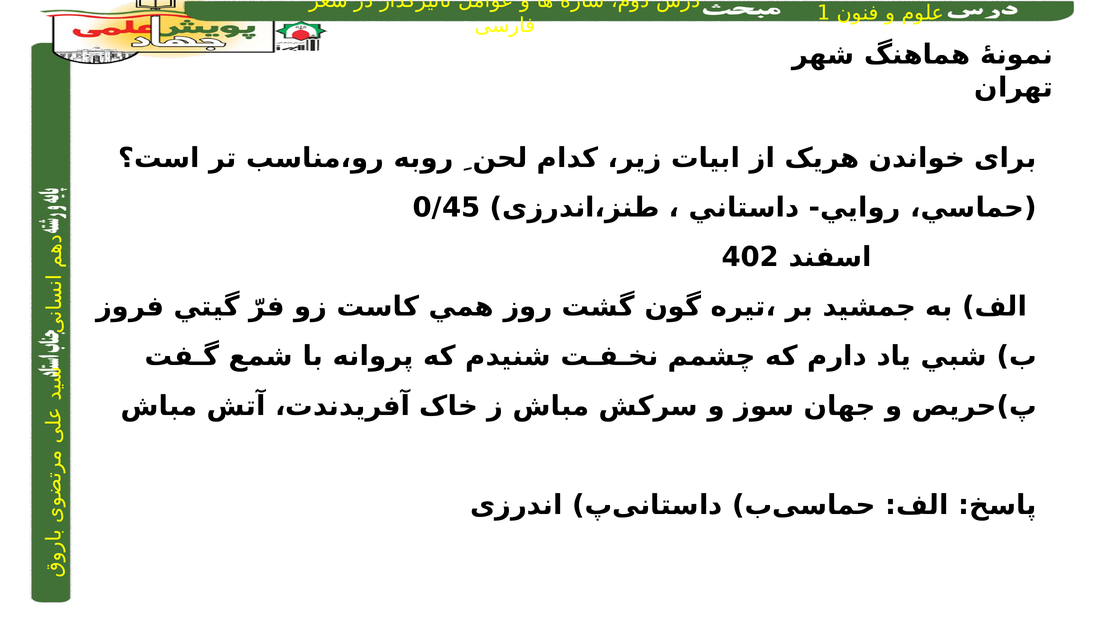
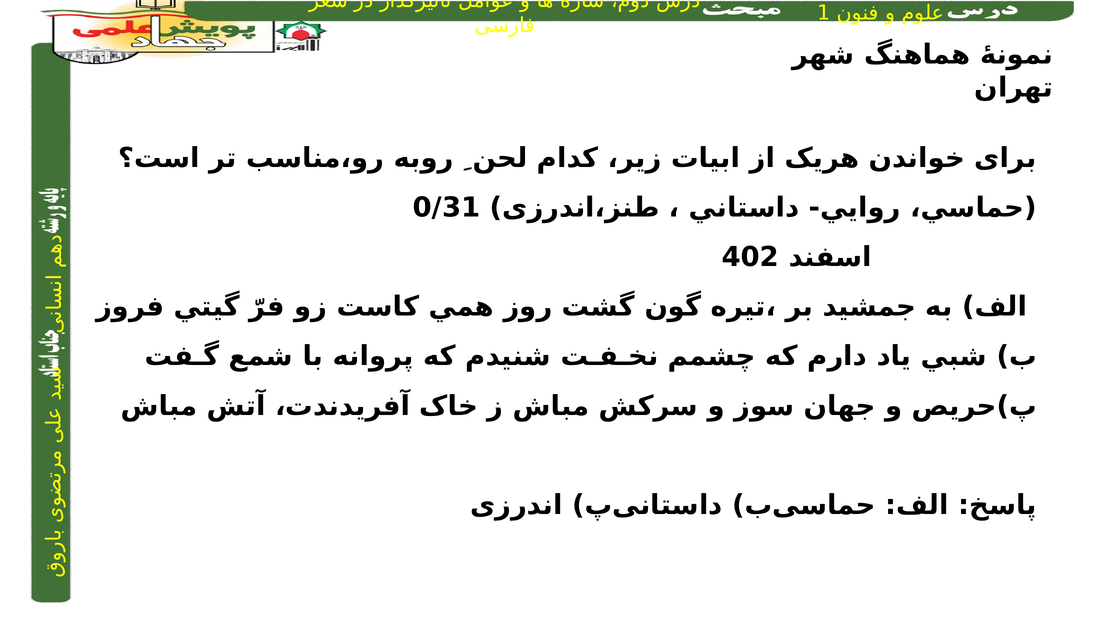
0/45: 0/45 -> 0/31
